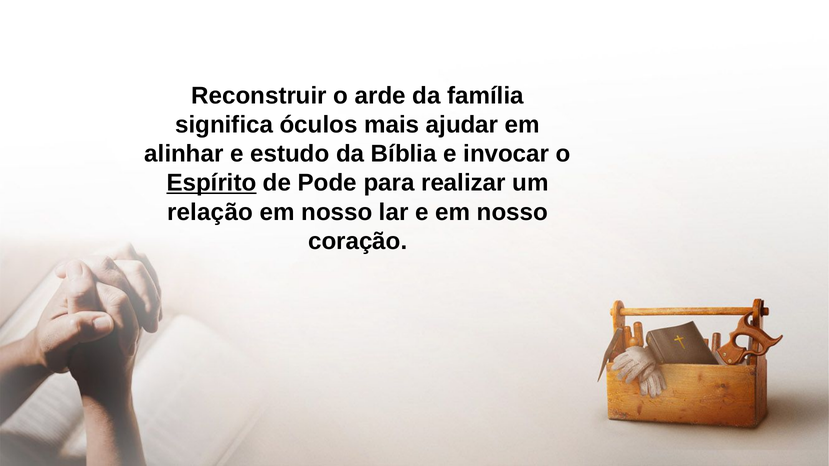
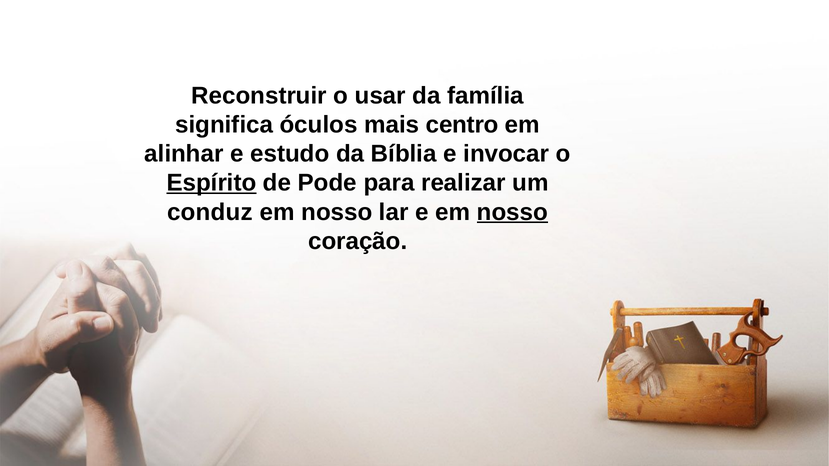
arde: arde -> usar
ajudar: ajudar -> centro
relação: relação -> conduz
nosso at (512, 212) underline: none -> present
